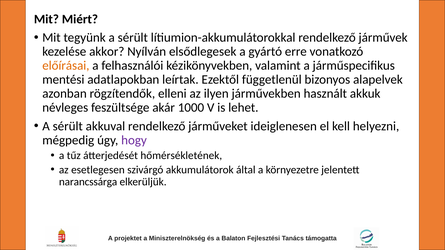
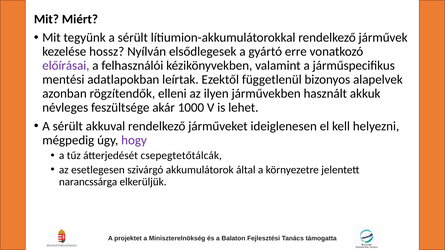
akkor: akkor -> hossz
előírásai colour: orange -> purple
hőmérsékletének: hőmérsékletének -> csepegtetőtálcák
